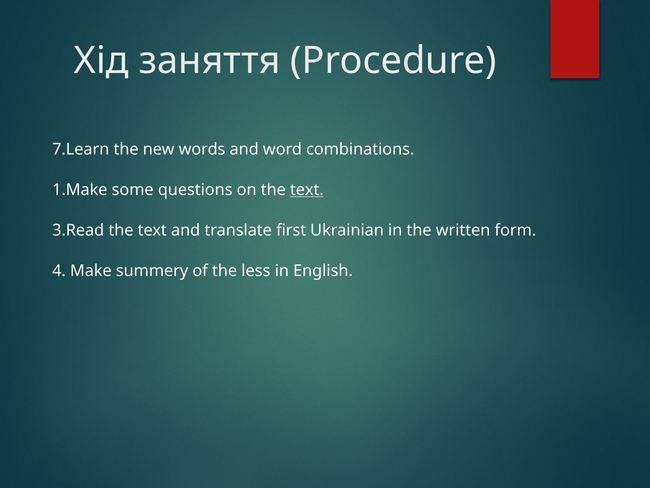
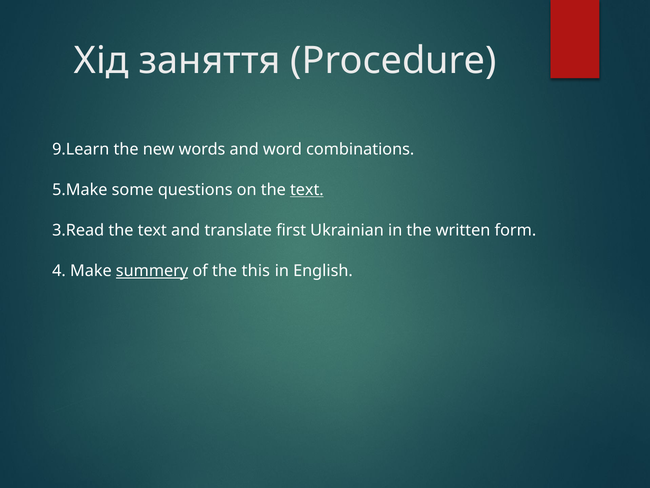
7.Learn: 7.Learn -> 9.Learn
1.Make: 1.Make -> 5.Make
summery underline: none -> present
less: less -> this
